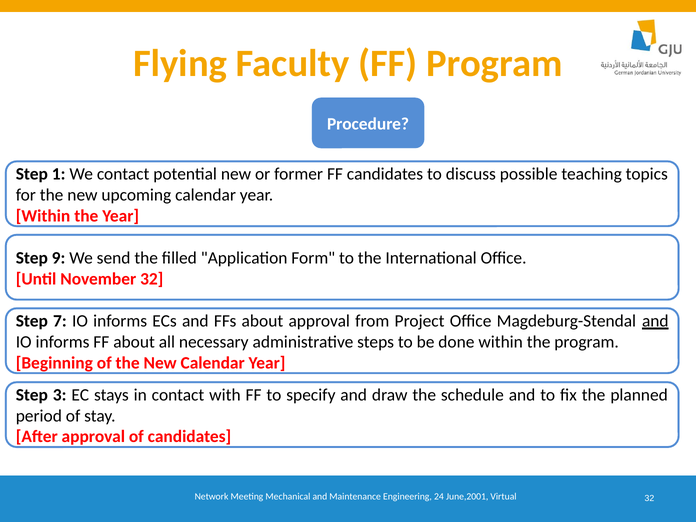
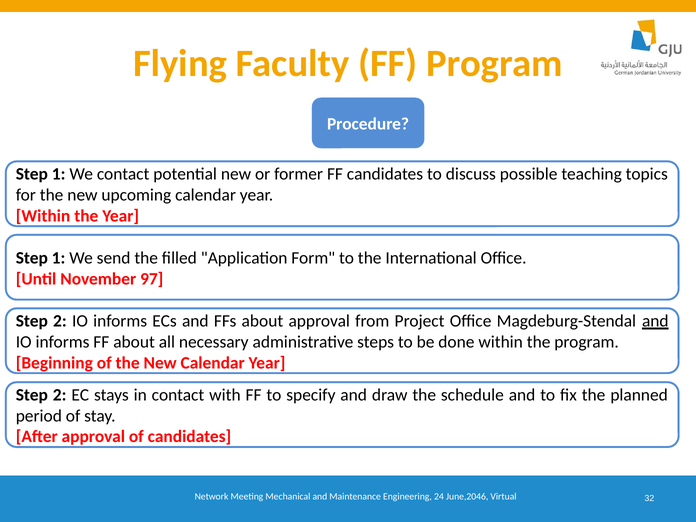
9 at (59, 258): 9 -> 1
November 32: 32 -> 97
7 at (60, 321): 7 -> 2
3 at (60, 395): 3 -> 2
June,2001: June,2001 -> June,2046
